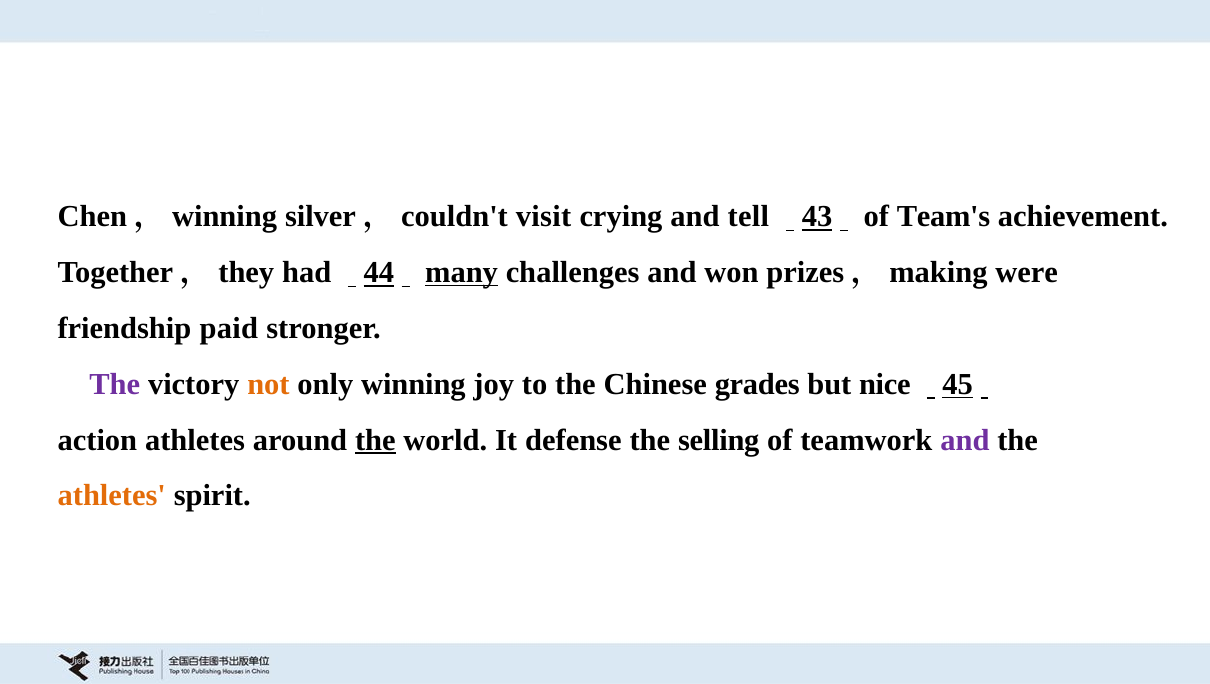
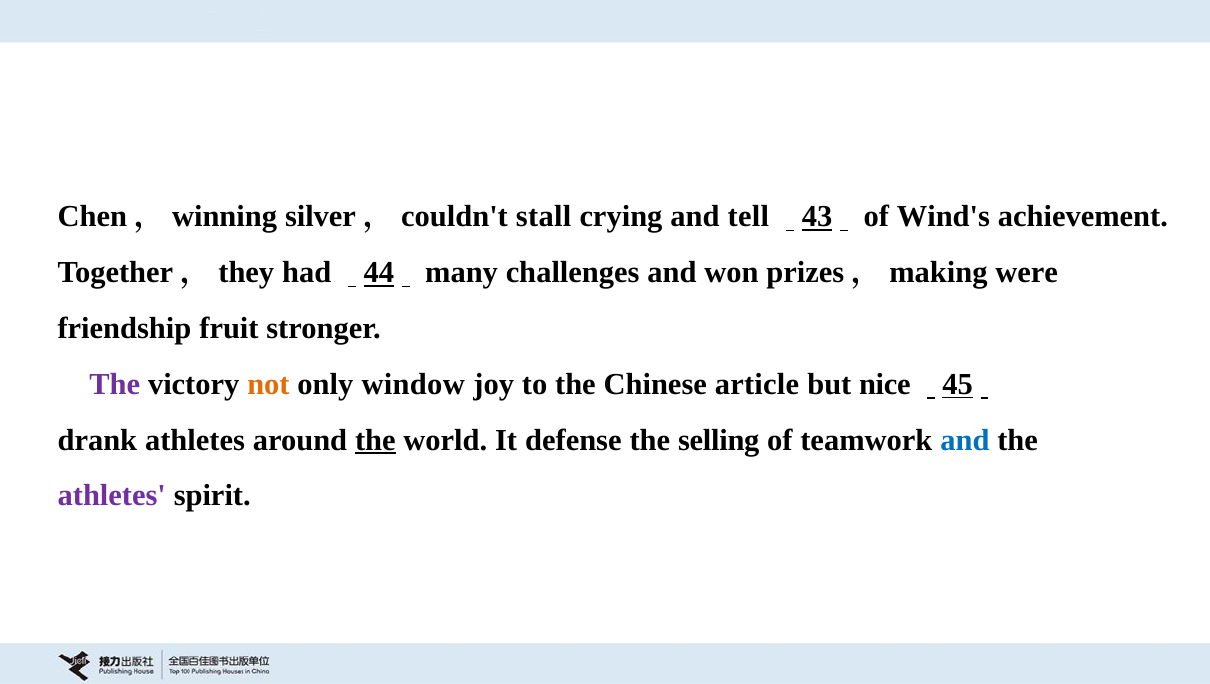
visit: visit -> stall
Team's: Team's -> Wind's
many underline: present -> none
paid: paid -> fruit
winning: winning -> window
grades: grades -> article
action: action -> drank
and at (965, 440) colour: purple -> blue
athletes at (112, 496) colour: orange -> purple
